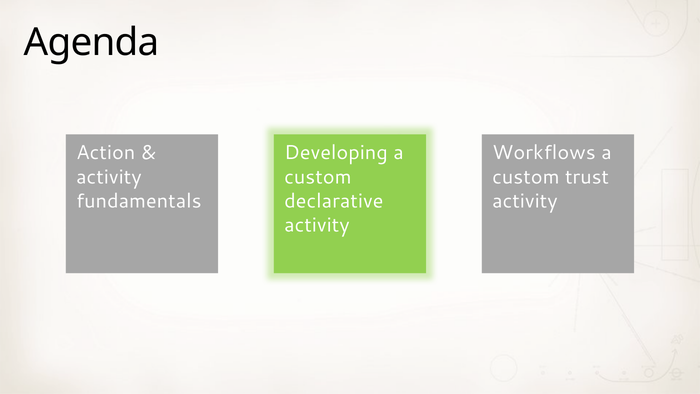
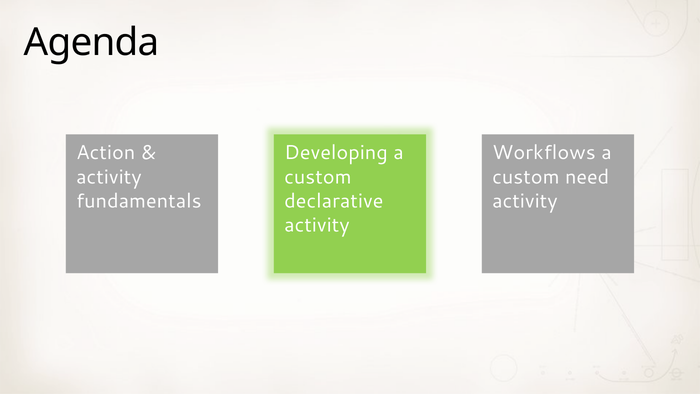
trust: trust -> need
